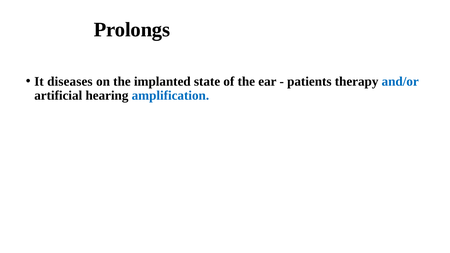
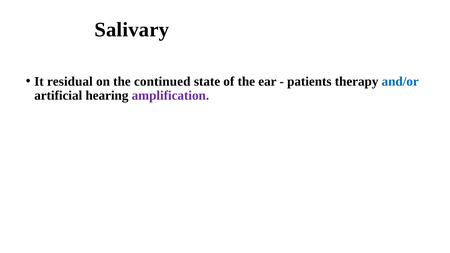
Prolongs: Prolongs -> Salivary
diseases: diseases -> residual
implanted: implanted -> continued
amplification colour: blue -> purple
